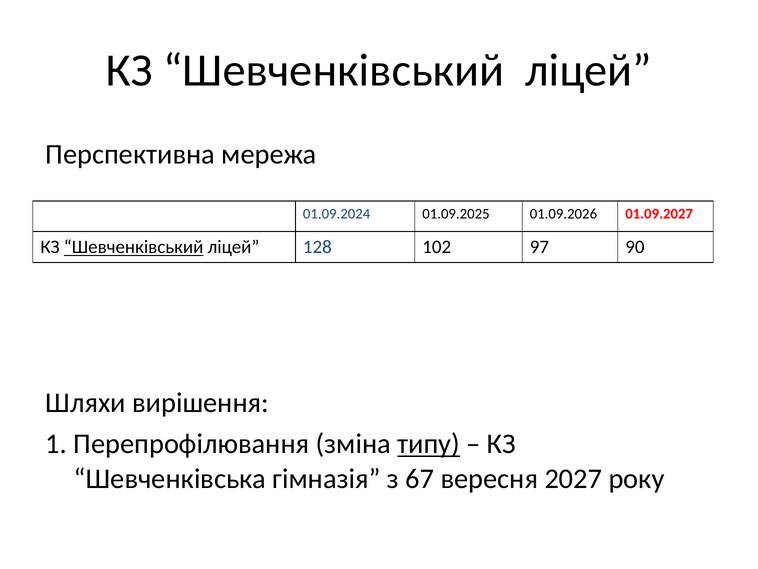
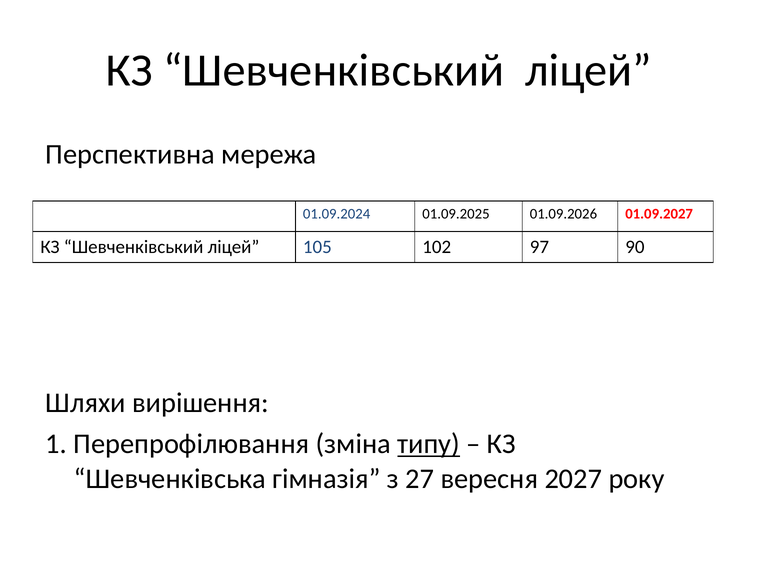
Шевченківський at (134, 247) underline: present -> none
128: 128 -> 105
67: 67 -> 27
